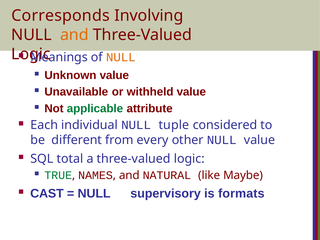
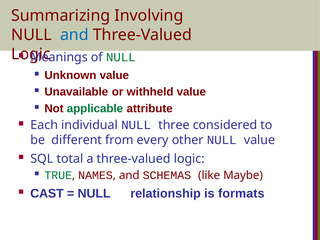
Corresponds: Corresponds -> Summarizing
and at (74, 35) colour: orange -> blue
NULL at (121, 57) colour: orange -> green
tuple: tuple -> three
NATURAL: NATURAL -> SCHEMAS
supervisory: supervisory -> relationship
